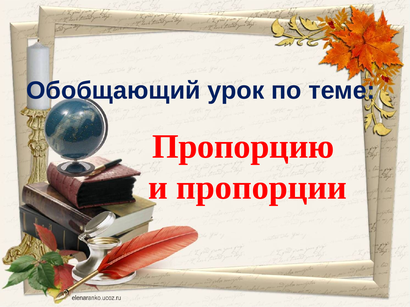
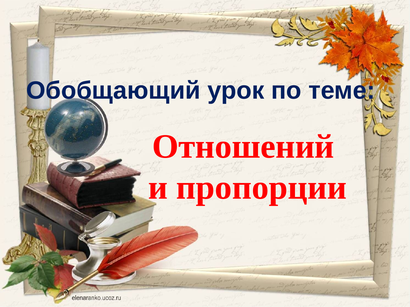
Пропорцию: Пропорцию -> Отношений
